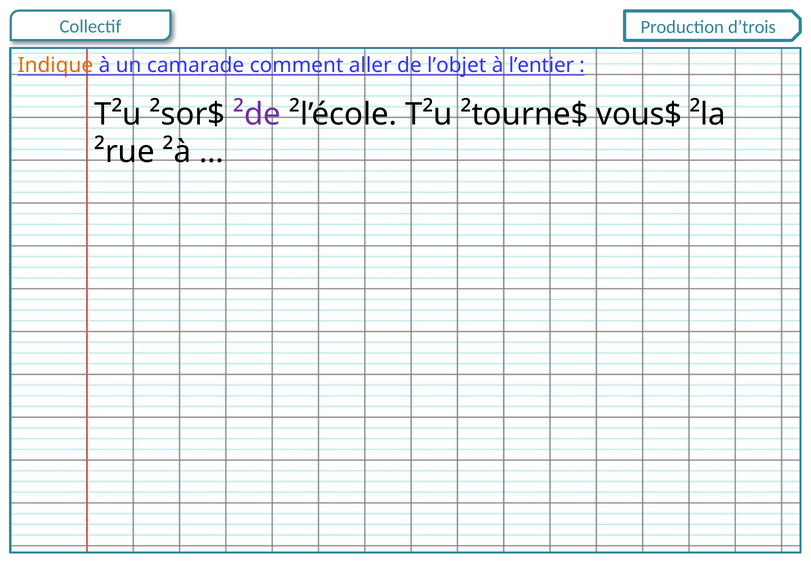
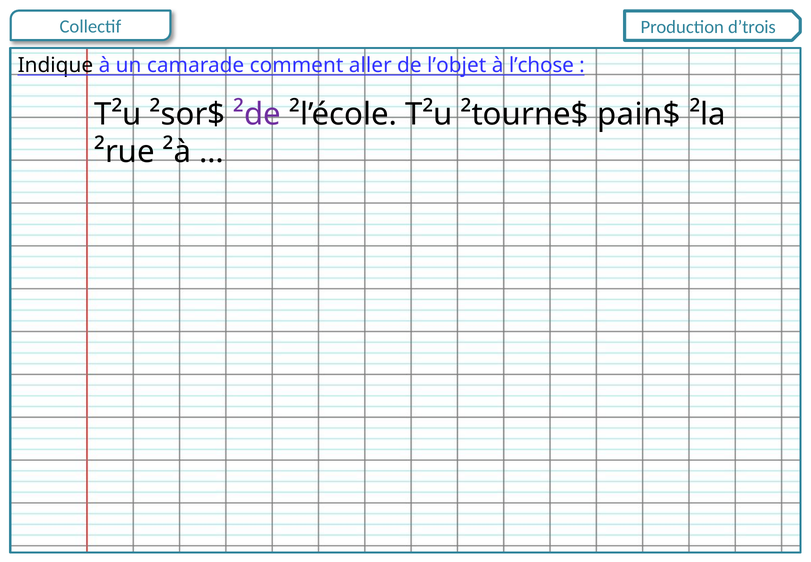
Indique colour: orange -> black
l’entier: l’entier -> l’chose
vous$: vous$ -> pain$
